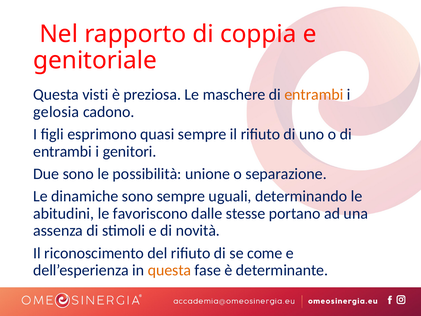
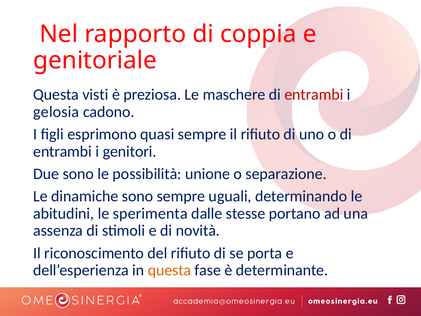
entrambi at (314, 95) colour: orange -> red
favoriscono: favoriscono -> sperimenta
come: come -> porta
